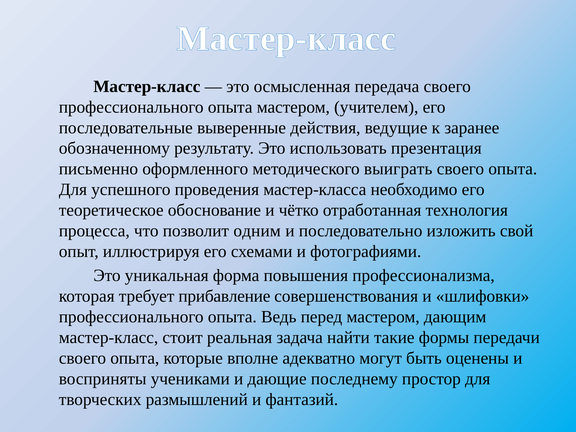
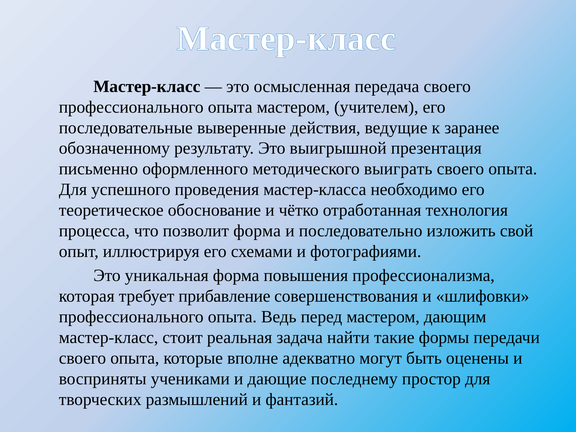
использовать: использовать -> выигрышной
позволит одним: одним -> форма
